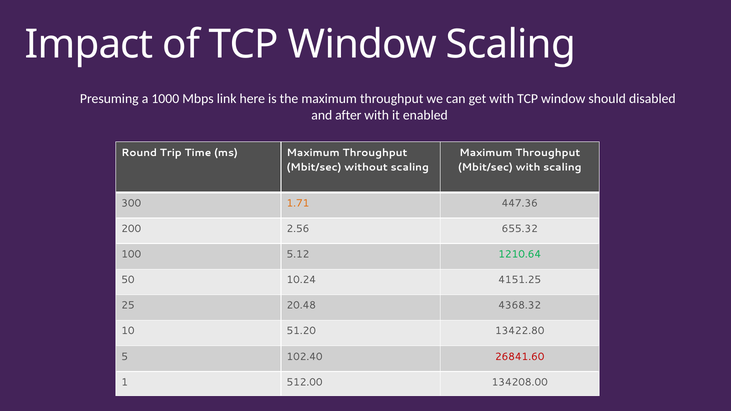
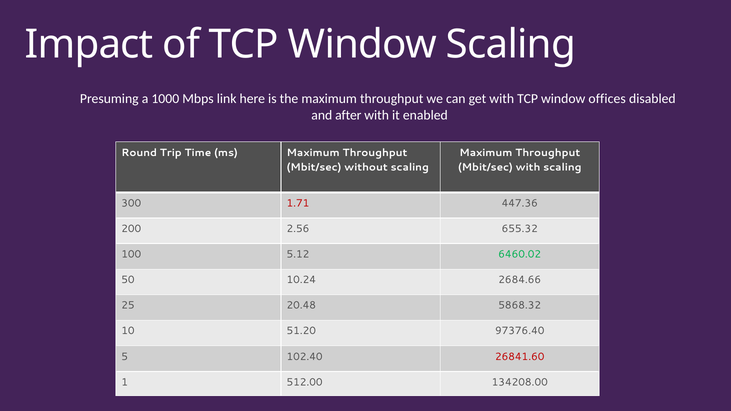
should: should -> offices
1.71 colour: orange -> red
1210.64: 1210.64 -> 6460.02
4151.25: 4151.25 -> 2684.66
4368.32: 4368.32 -> 5868.32
13422.80: 13422.80 -> 97376.40
